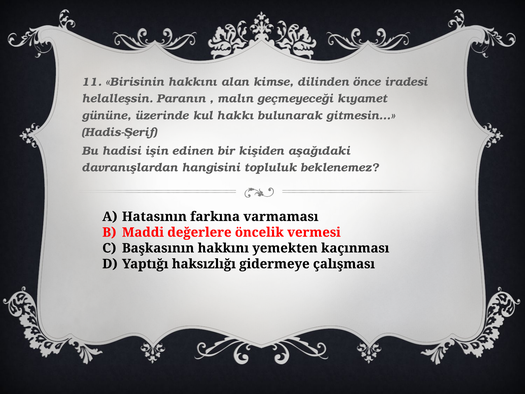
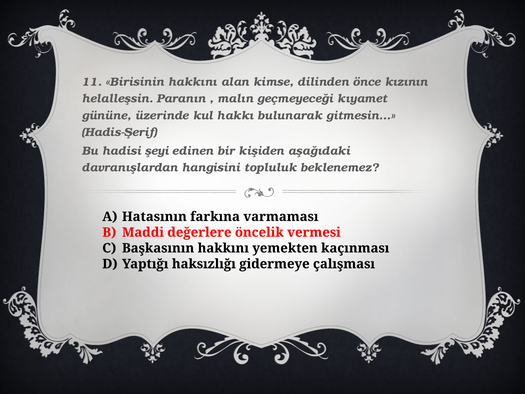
iradesi: iradesi -> kızının
işin: işin -> şeyi
